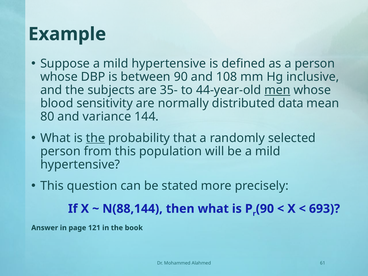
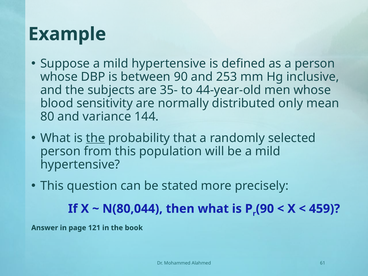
108: 108 -> 253
men underline: present -> none
data: data -> only
N(88,144: N(88,144 -> N(80,044
693: 693 -> 459
